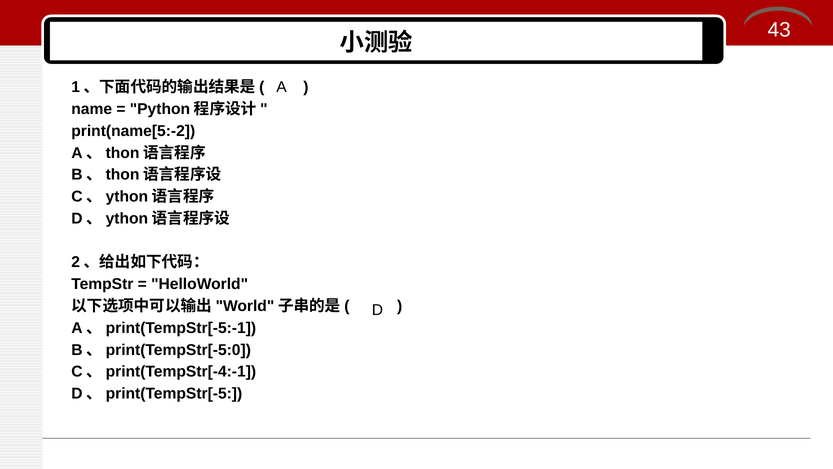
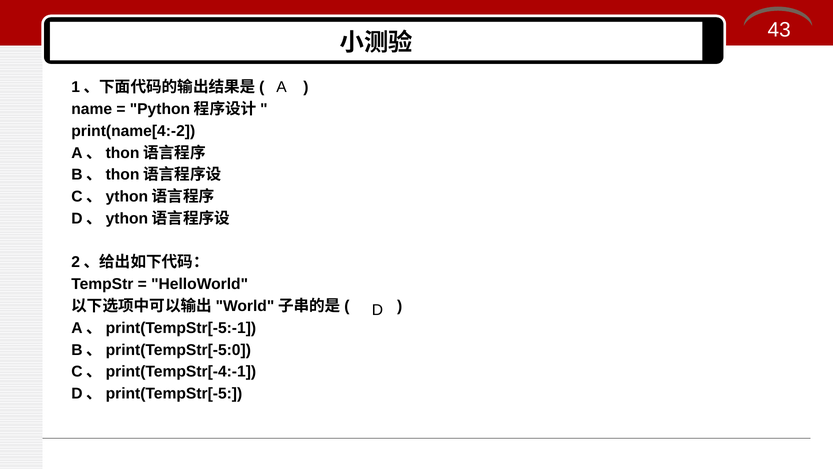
print(name[5:-2: print(name[5:-2 -> print(name[4:-2
